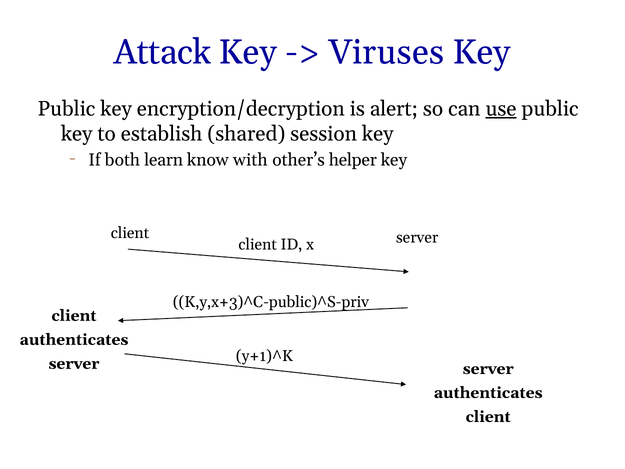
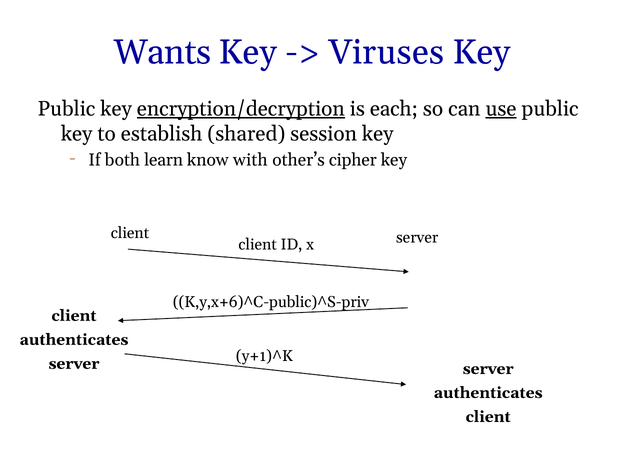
Attack: Attack -> Wants
encryption/decryption underline: none -> present
alert: alert -> each
helper: helper -> cipher
K,y,x+3)^C-public)^S-priv: K,y,x+3)^C-public)^S-priv -> K,y,x+6)^C-public)^S-priv
